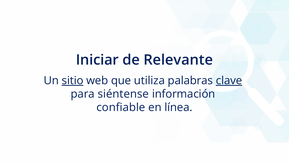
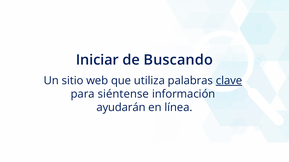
Relevante: Relevante -> Buscando
sitio underline: present -> none
confiable: confiable -> ayudarán
